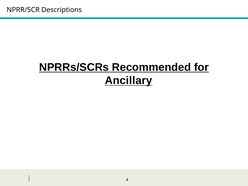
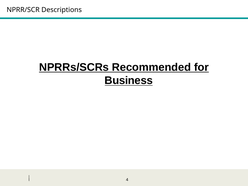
Ancillary: Ancillary -> Business
